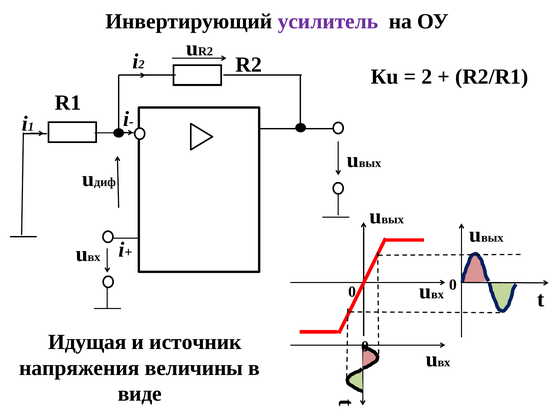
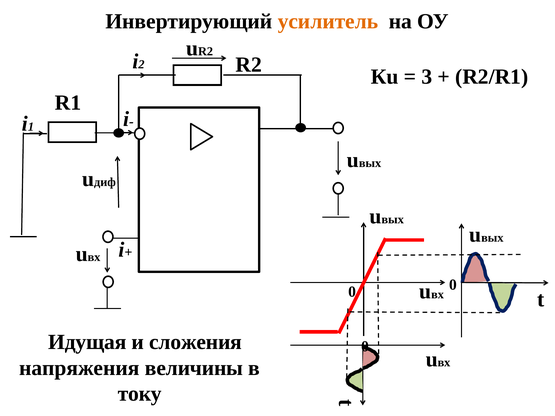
усилитель colour: purple -> orange
2 at (427, 77): 2 -> 3
источник: источник -> сложения
виде: виде -> току
